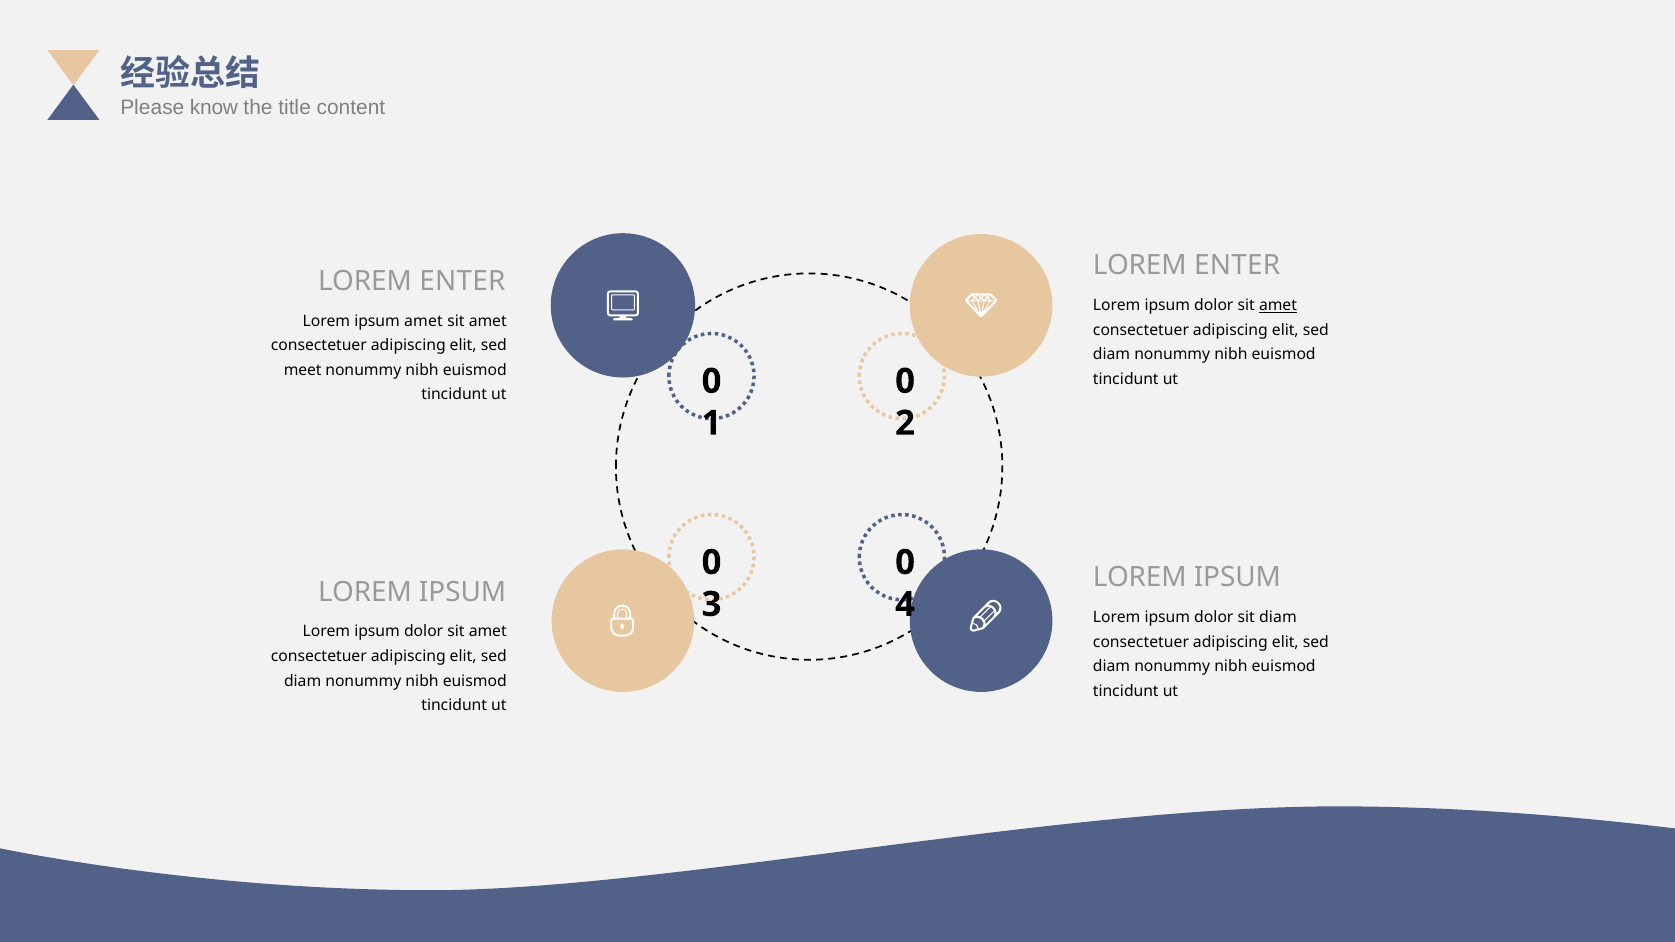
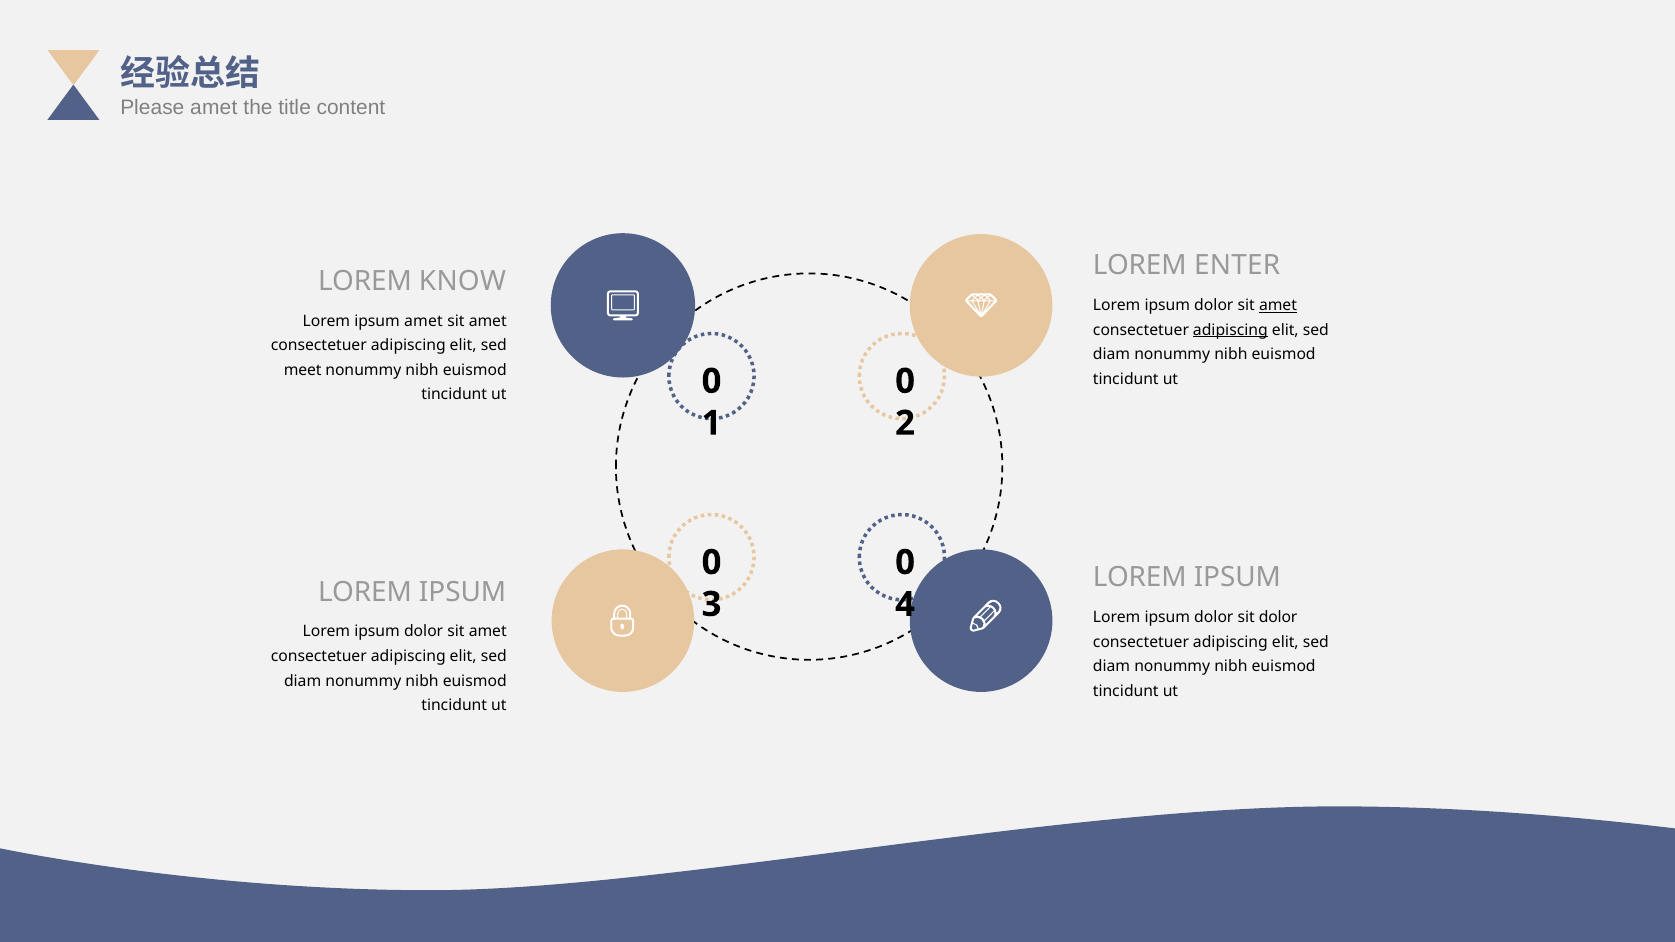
Please know: know -> amet
ENTER at (462, 281): ENTER -> KNOW
adipiscing at (1230, 330) underline: none -> present
sit diam: diam -> dolor
